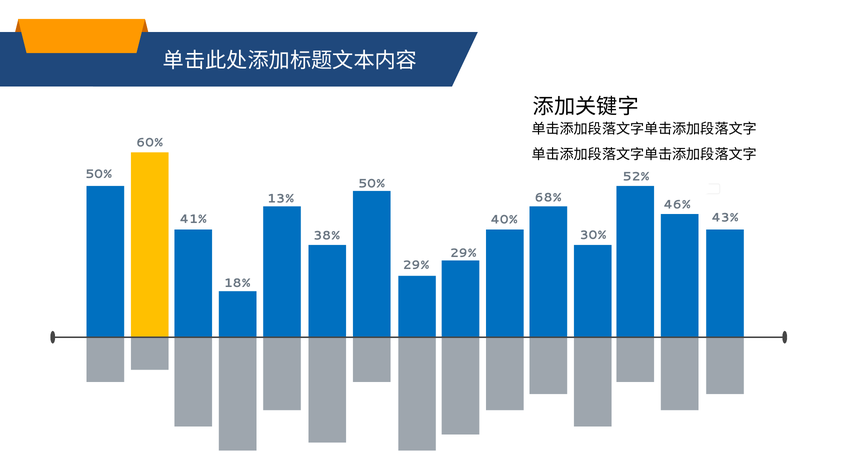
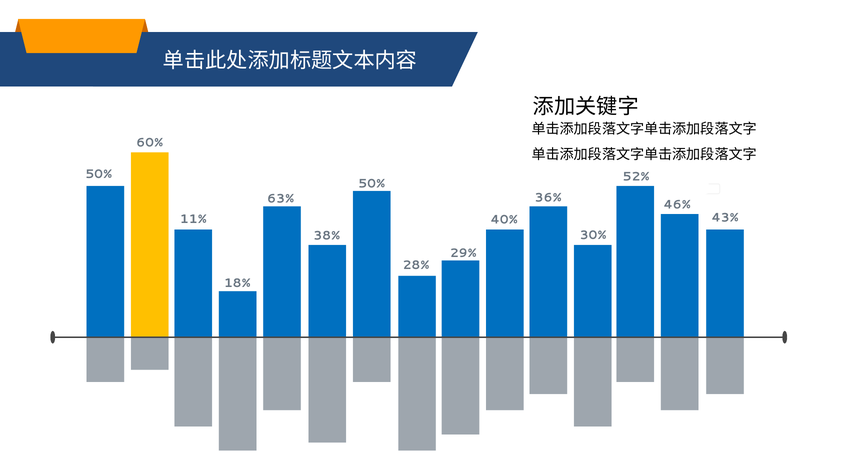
68%: 68% -> 36%
13%: 13% -> 63%
41%: 41% -> 11%
29% at (416, 265): 29% -> 28%
